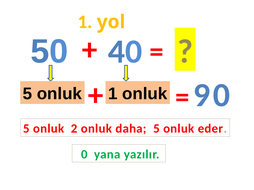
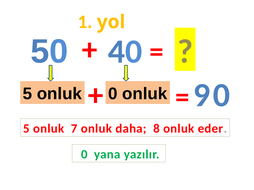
1 at (113, 94): 1 -> 0
2: 2 -> 7
daha 5: 5 -> 8
